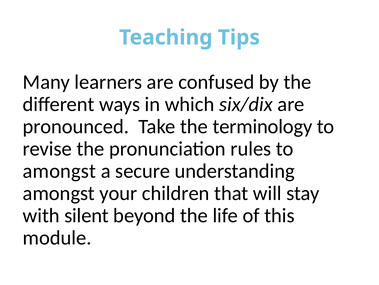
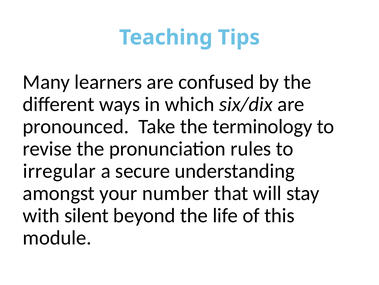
amongst at (59, 171): amongst -> irregular
children: children -> number
